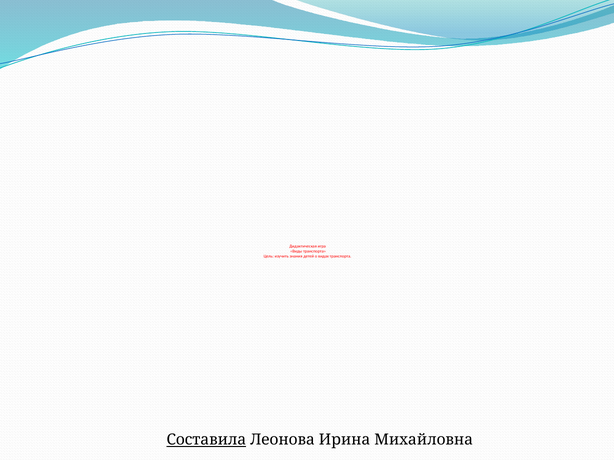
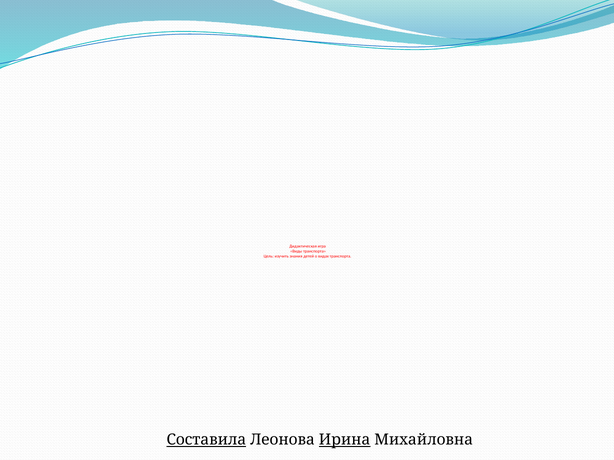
Ирина underline: none -> present
